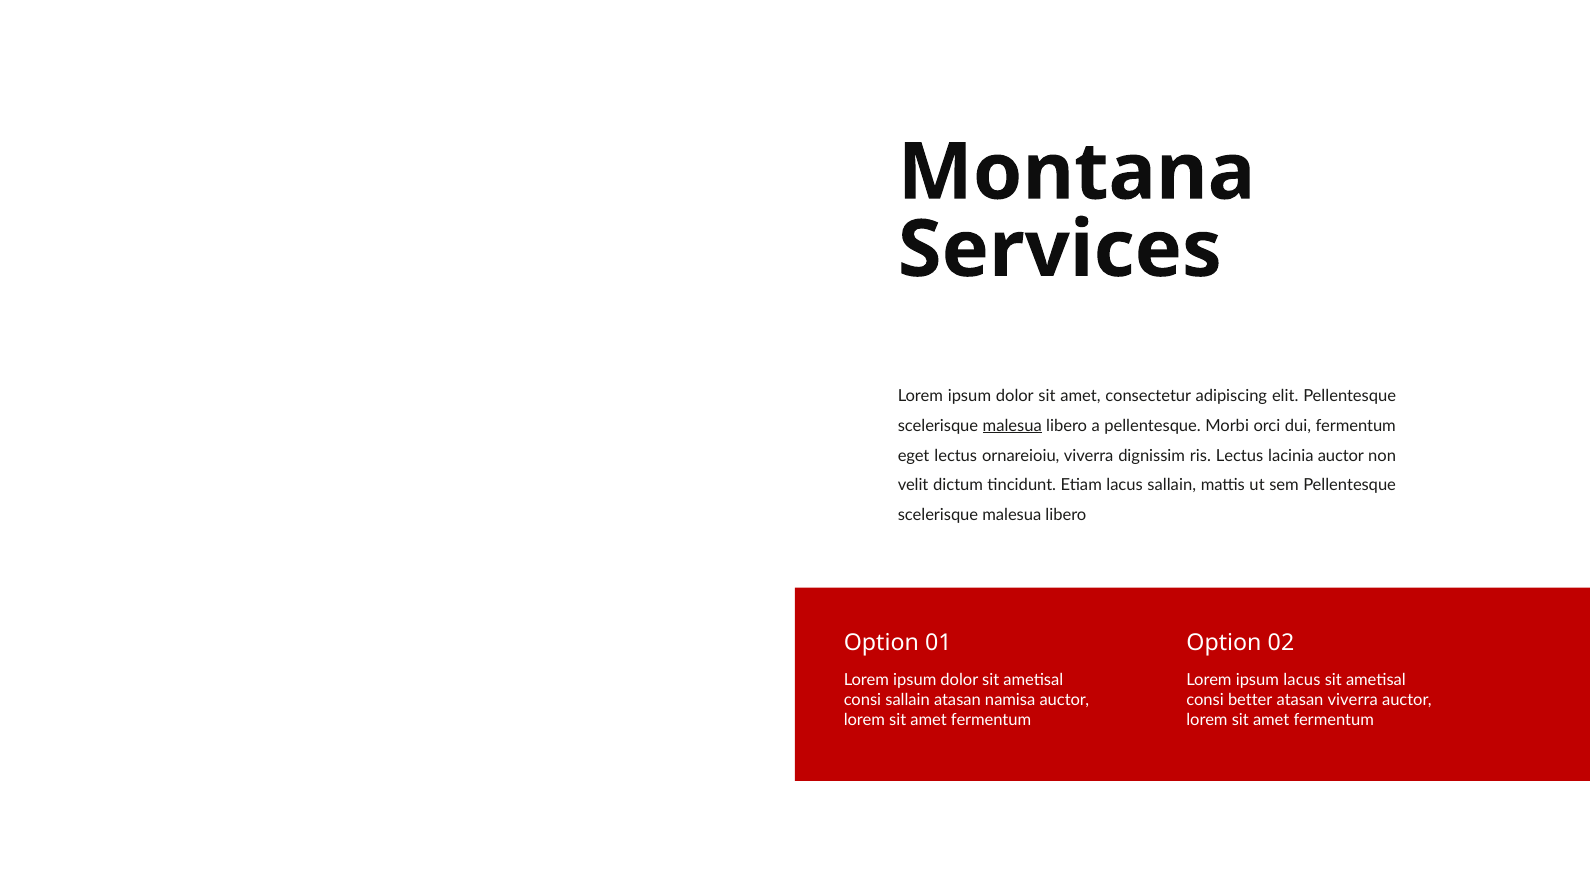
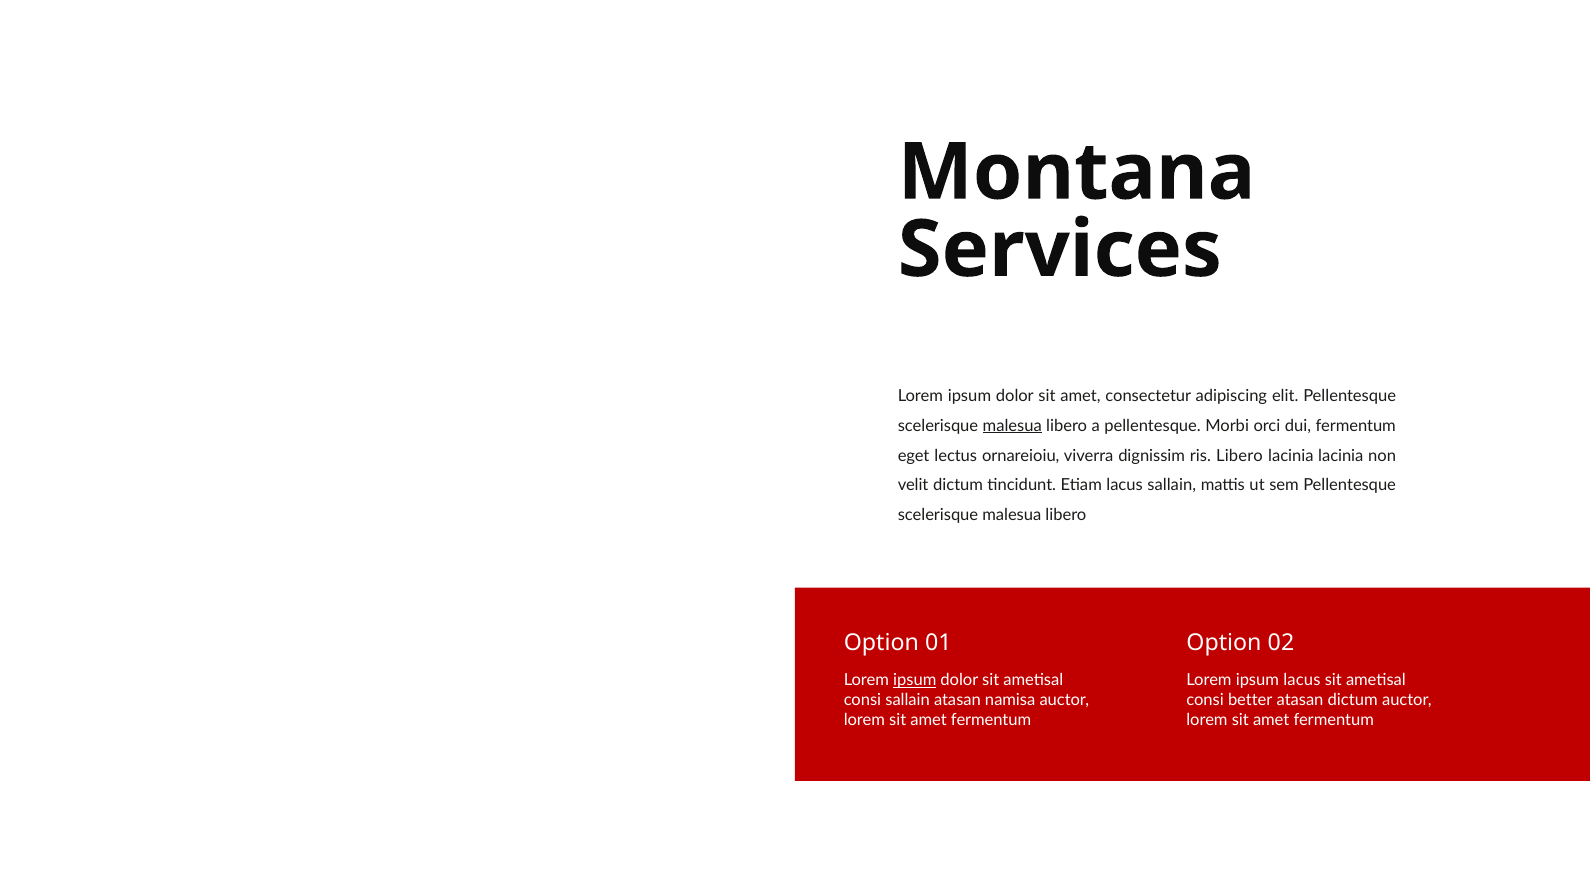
ris Lectus: Lectus -> Libero
lacinia auctor: auctor -> lacinia
ipsum at (915, 680) underline: none -> present
atasan viverra: viverra -> dictum
